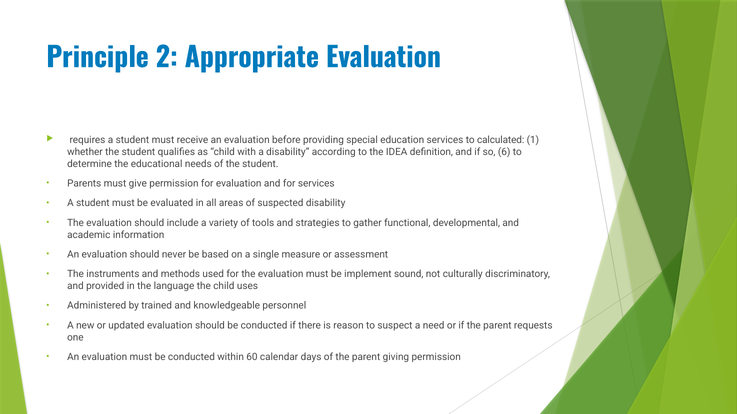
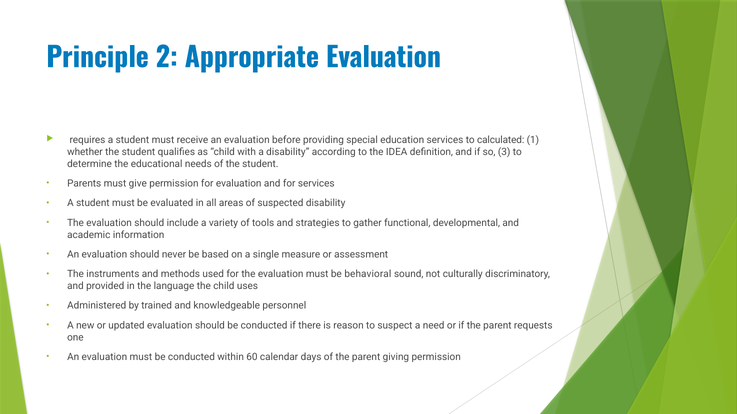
6: 6 -> 3
implement: implement -> behavioral
